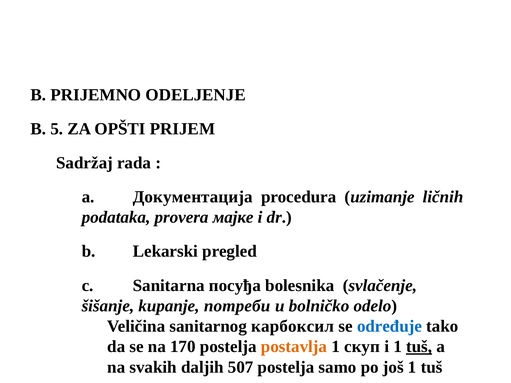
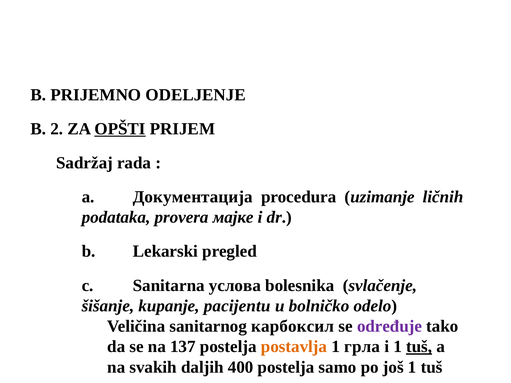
5: 5 -> 2
OPŠTI underline: none -> present
посуђа: посуђа -> услова
потреби: потреби -> pacijentu
određuje colour: blue -> purple
170: 170 -> 137
скуп: скуп -> грла
507: 507 -> 400
